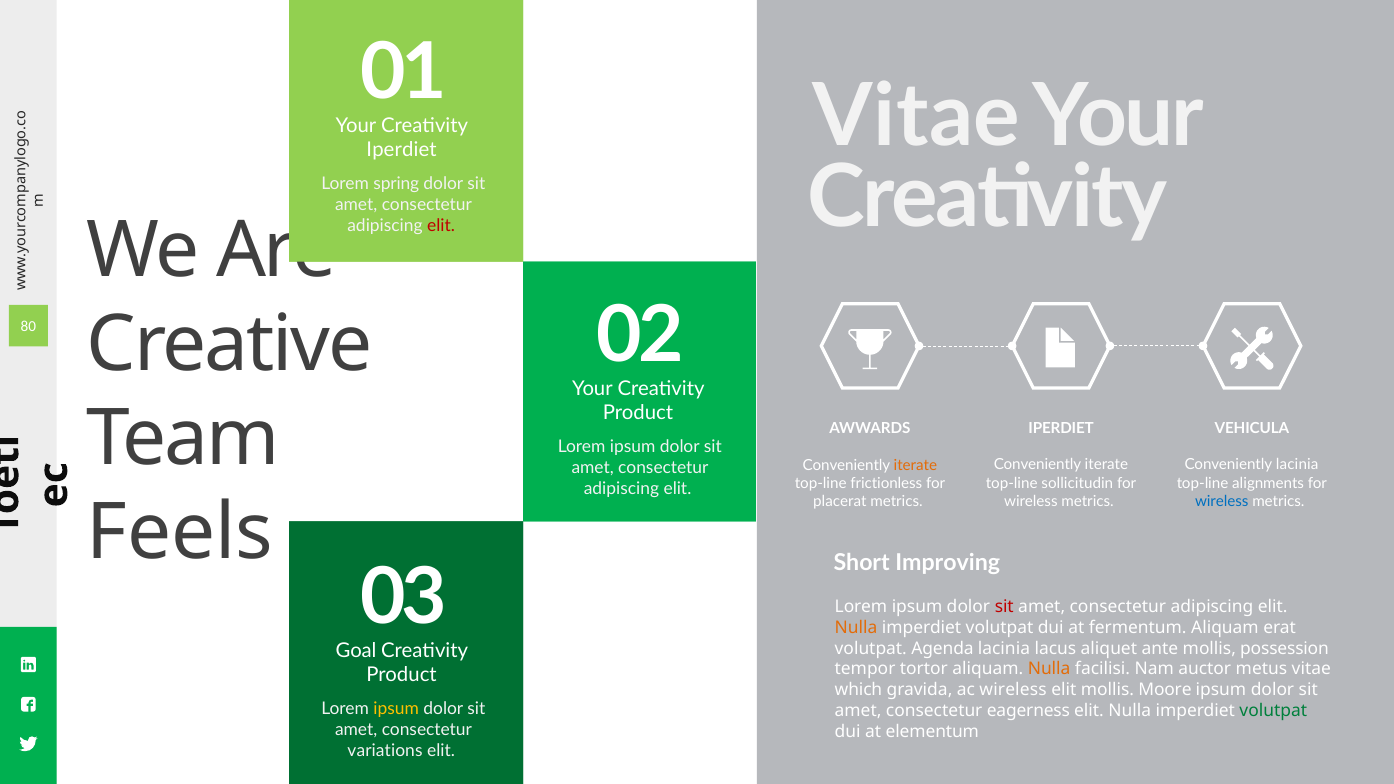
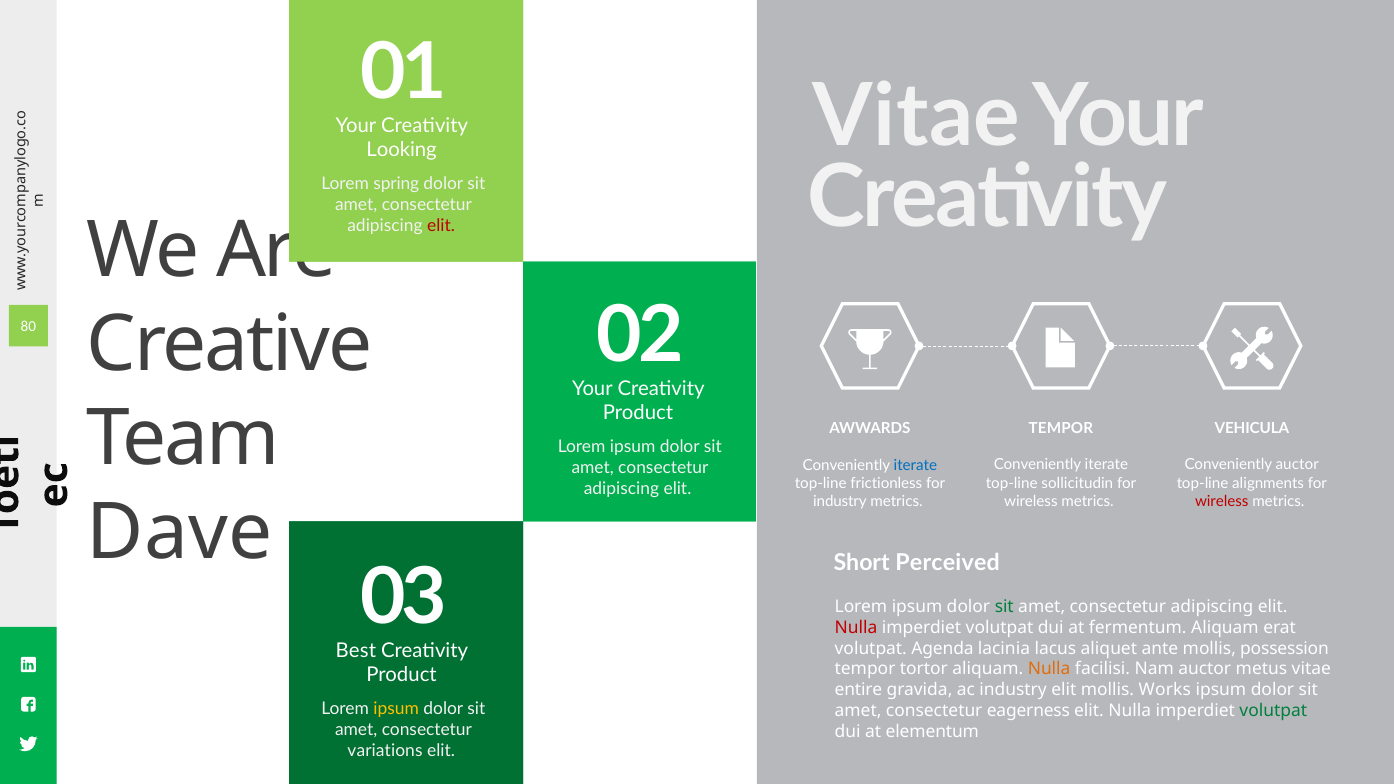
Iperdiet at (402, 150): Iperdiet -> Looking
IPERDIET at (1061, 428): IPERDIET -> TEMPOR
Conveniently lacinia: lacinia -> auctor
iterate at (915, 465) colour: orange -> blue
wireless at (1222, 502) colour: blue -> red
placerat at (840, 502): placerat -> industry
Feels: Feels -> Dave
Improving: Improving -> Perceived
sit at (1004, 607) colour: red -> green
Nulla at (856, 627) colour: orange -> red
Goal: Goal -> Best
which: which -> entire
ac wireless: wireless -> industry
Moore: Moore -> Works
